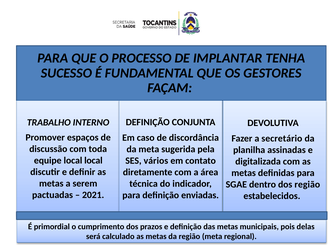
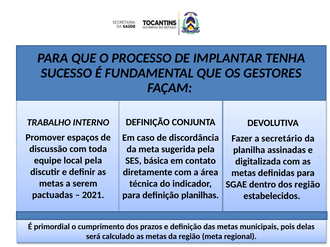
local local: local -> pela
vários: vários -> básica
enviadas: enviadas -> planilhas
